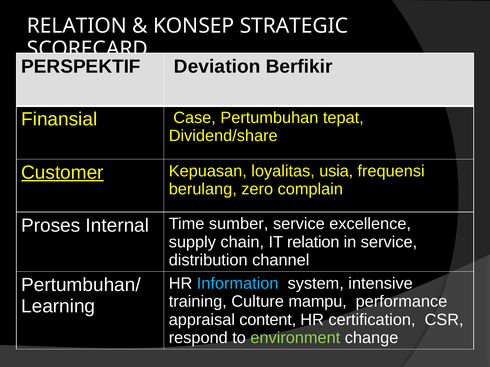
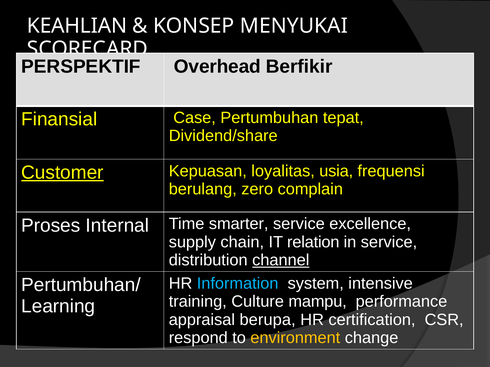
RELATION at (77, 26): RELATION -> KEAHLIAN
STRATEGIC: STRATEGIC -> MENYUKAI
Deviation: Deviation -> Overhead
sumber: sumber -> smarter
channel underline: none -> present
content: content -> berupa
environment colour: light green -> yellow
